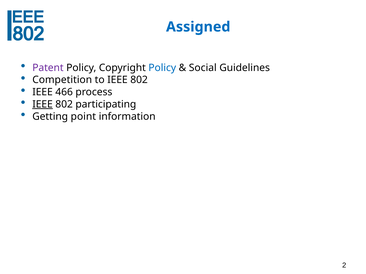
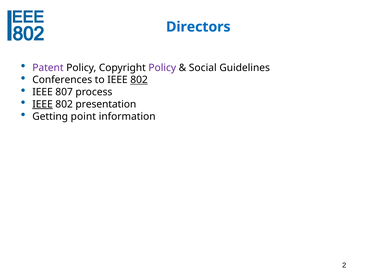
Assigned: Assigned -> Directors
Policy at (162, 68) colour: blue -> purple
Competition: Competition -> Conferences
802 at (139, 80) underline: none -> present
466: 466 -> 807
participating: participating -> presentation
